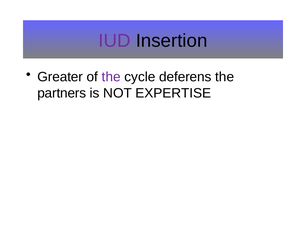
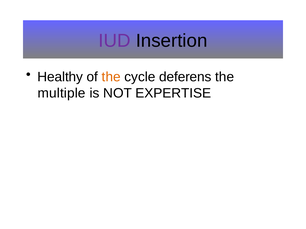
Greater: Greater -> Healthy
the at (111, 77) colour: purple -> orange
partners: partners -> multiple
